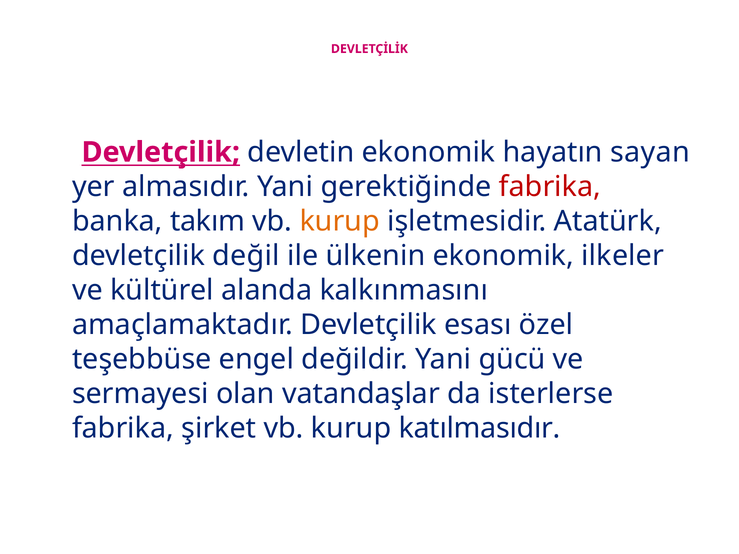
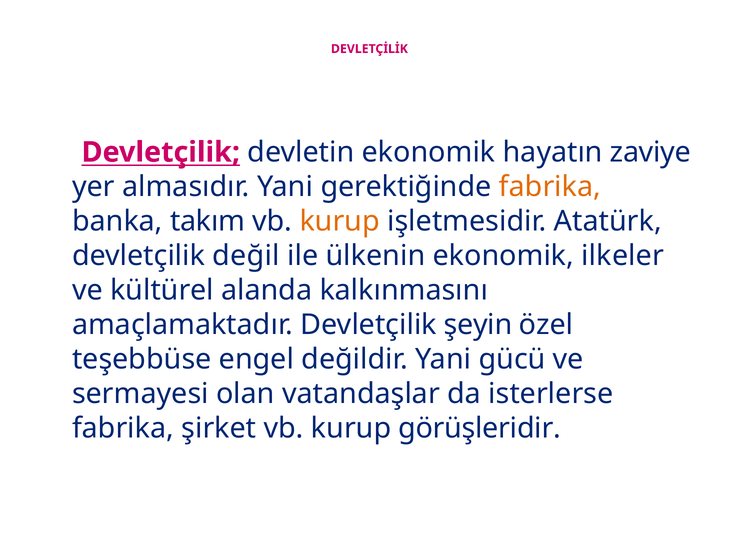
sayan: sayan -> zaviye
fabrika at (550, 187) colour: red -> orange
esası: esası -> şeyin
katılmasıdır: katılmasıdır -> görüşleridir
